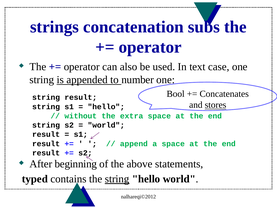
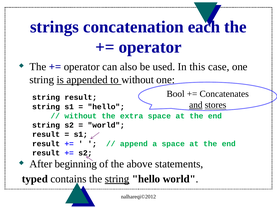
subs: subs -> each
text: text -> this
to number: number -> without
and underline: none -> present
